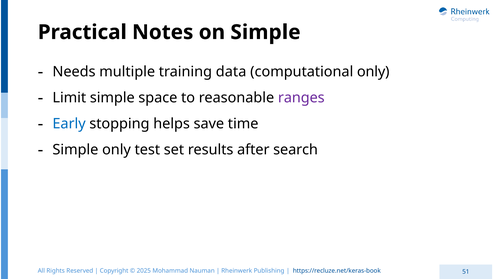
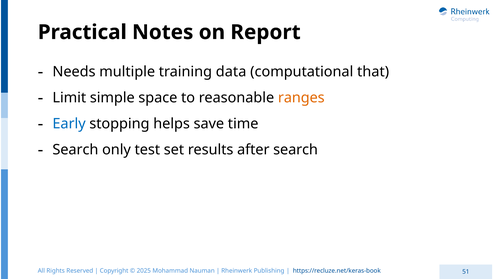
on Simple: Simple -> Report
computational only: only -> that
ranges colour: purple -> orange
Simple at (75, 150): Simple -> Search
